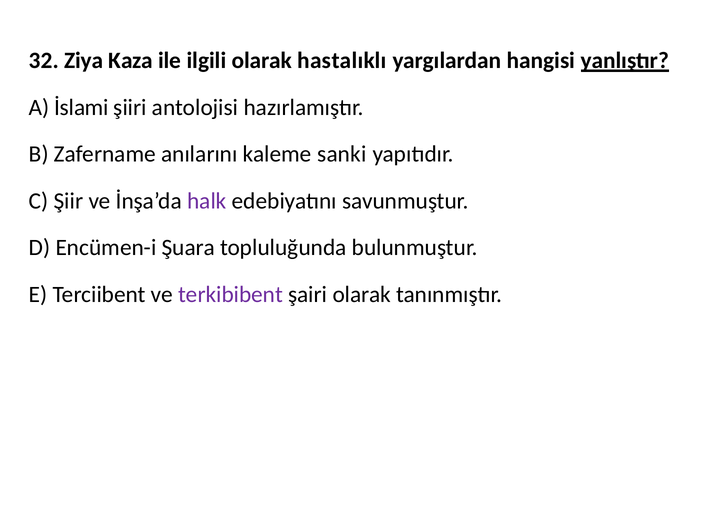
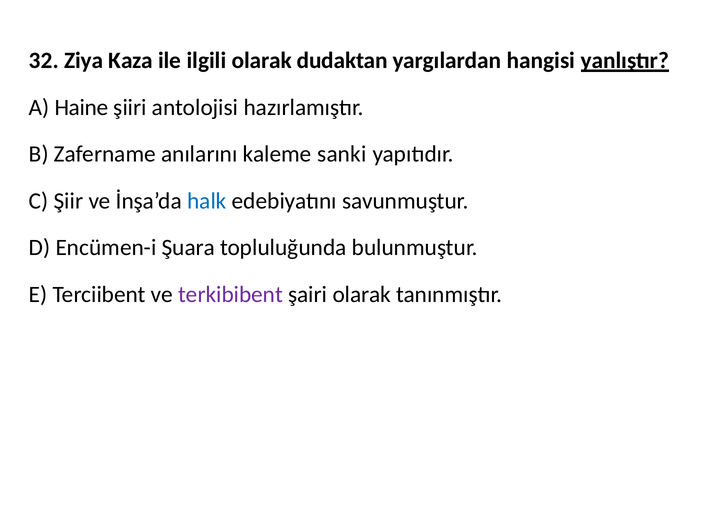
hastalıklı: hastalıklı -> dudaktan
İslami: İslami -> Haine
halk colour: purple -> blue
